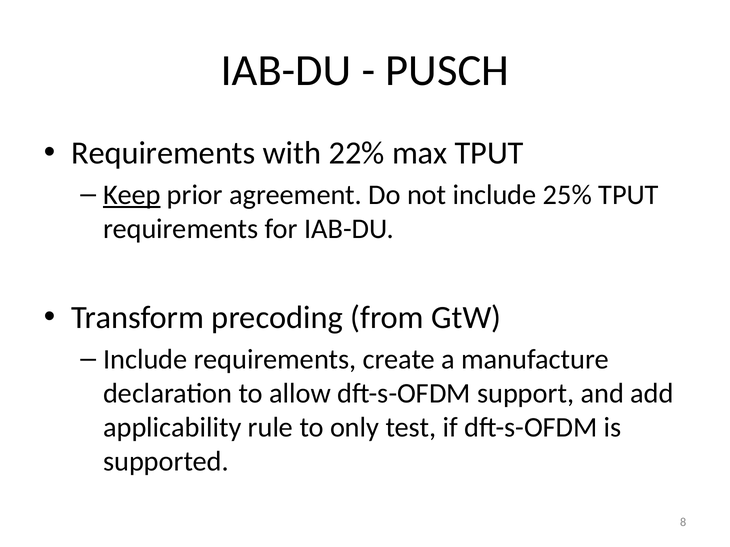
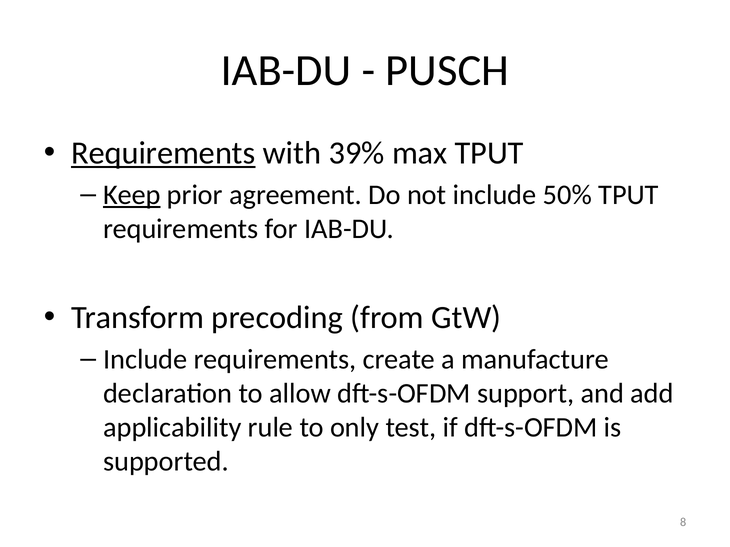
Requirements at (163, 153) underline: none -> present
22%: 22% -> 39%
25%: 25% -> 50%
